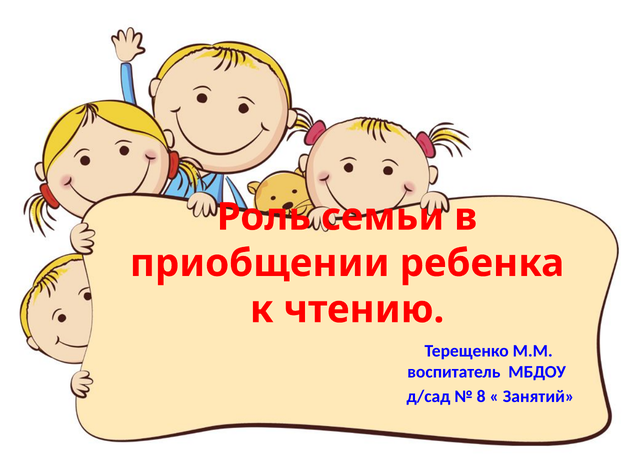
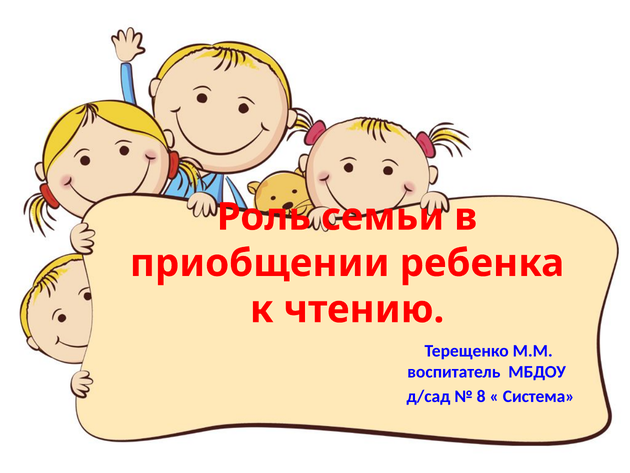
Занятий: Занятий -> Система
